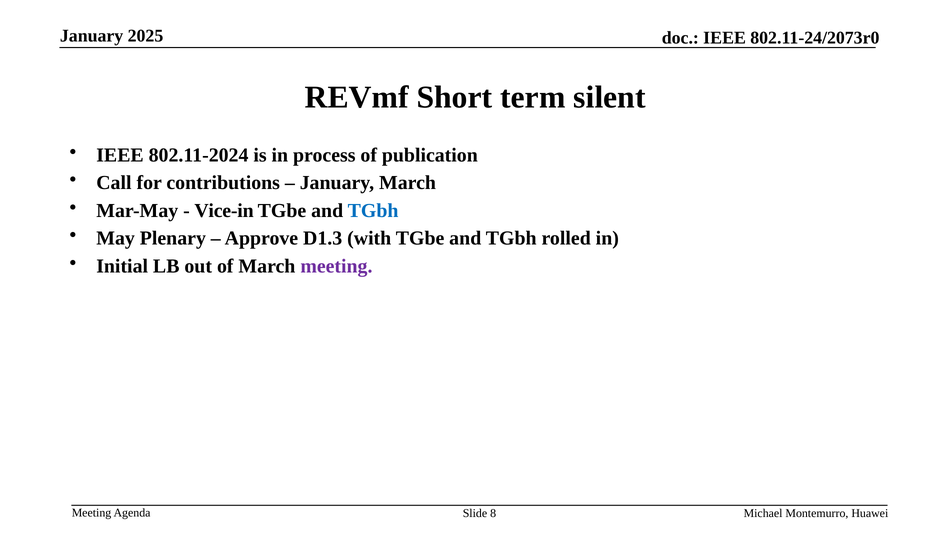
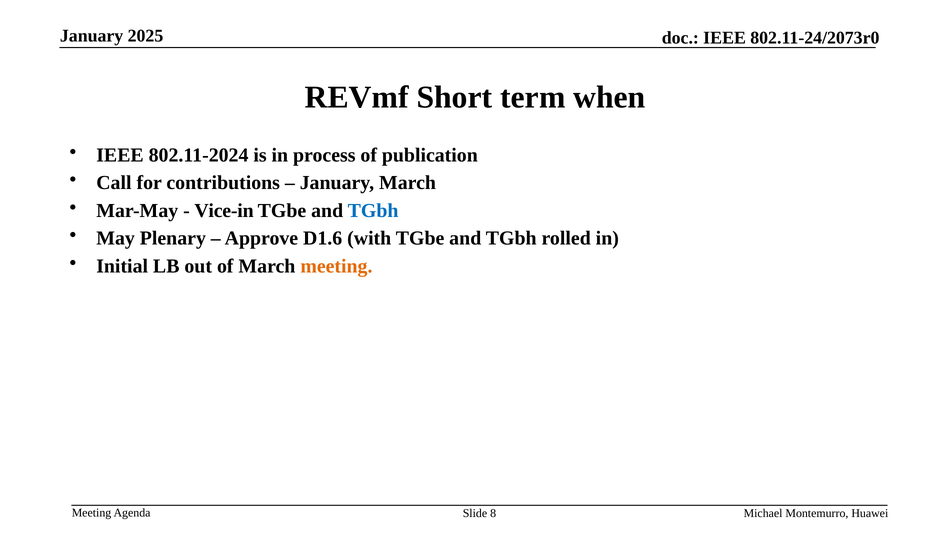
silent: silent -> when
D1.3: D1.3 -> D1.6
meeting at (336, 266) colour: purple -> orange
